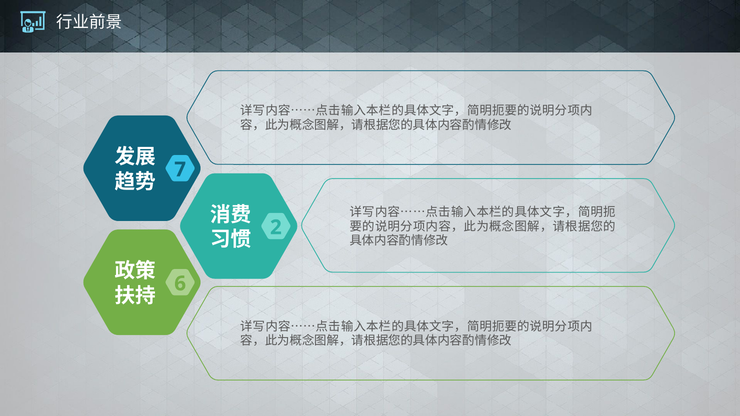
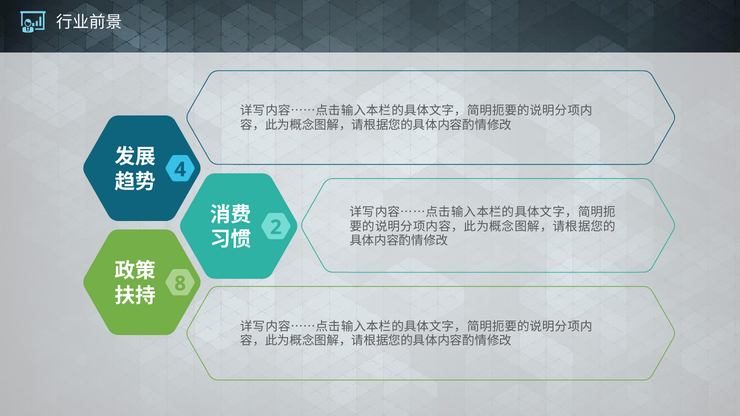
7: 7 -> 4
6: 6 -> 8
